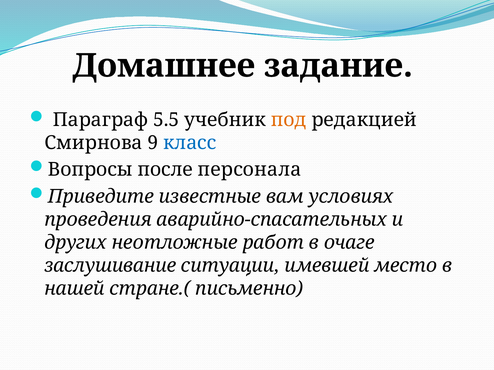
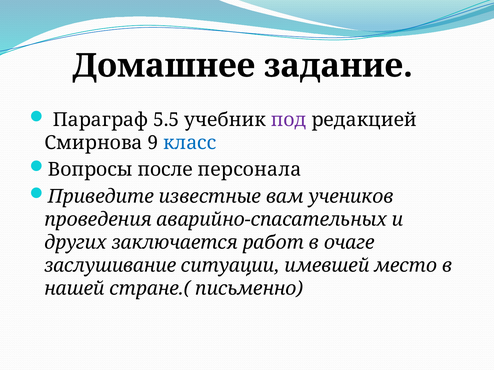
под colour: orange -> purple
условиях: условиях -> учеников
неотложные: неотложные -> заключается
